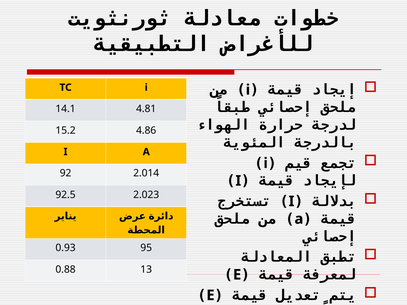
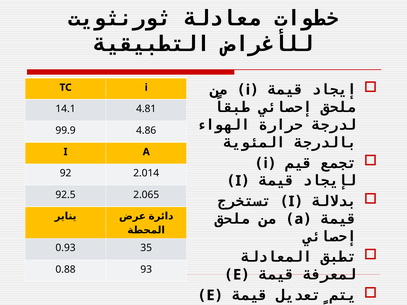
15.2: 15.2 -> 99.9
2.023: 2.023 -> 2.065
95: 95 -> 35
13: 13 -> 93
